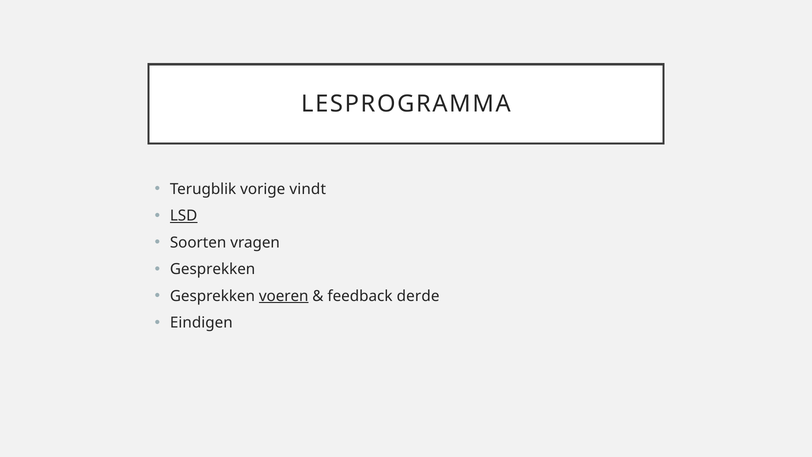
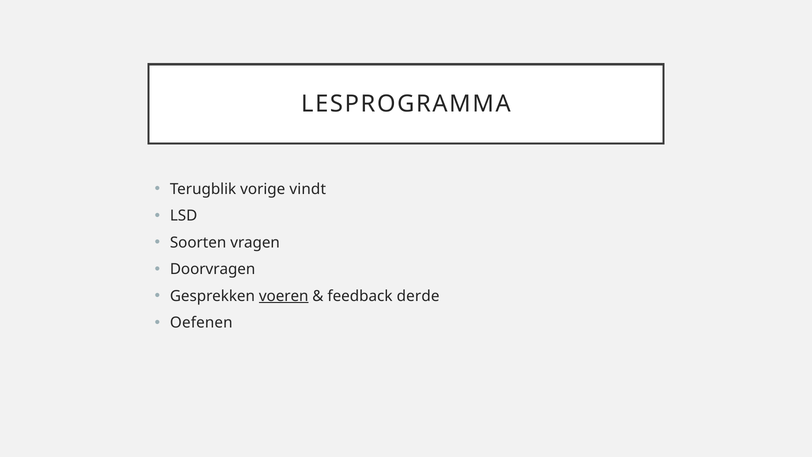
LSD underline: present -> none
Gesprekken at (213, 269): Gesprekken -> Doorvragen
Eindigen: Eindigen -> Oefenen
